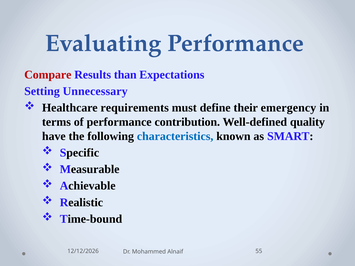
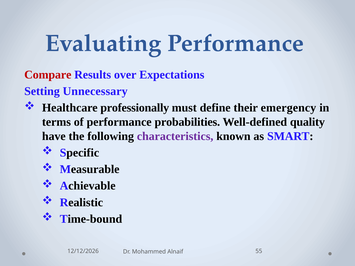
than: than -> over
requirements: requirements -> professionally
contribution: contribution -> probabilities
characteristics colour: blue -> purple
